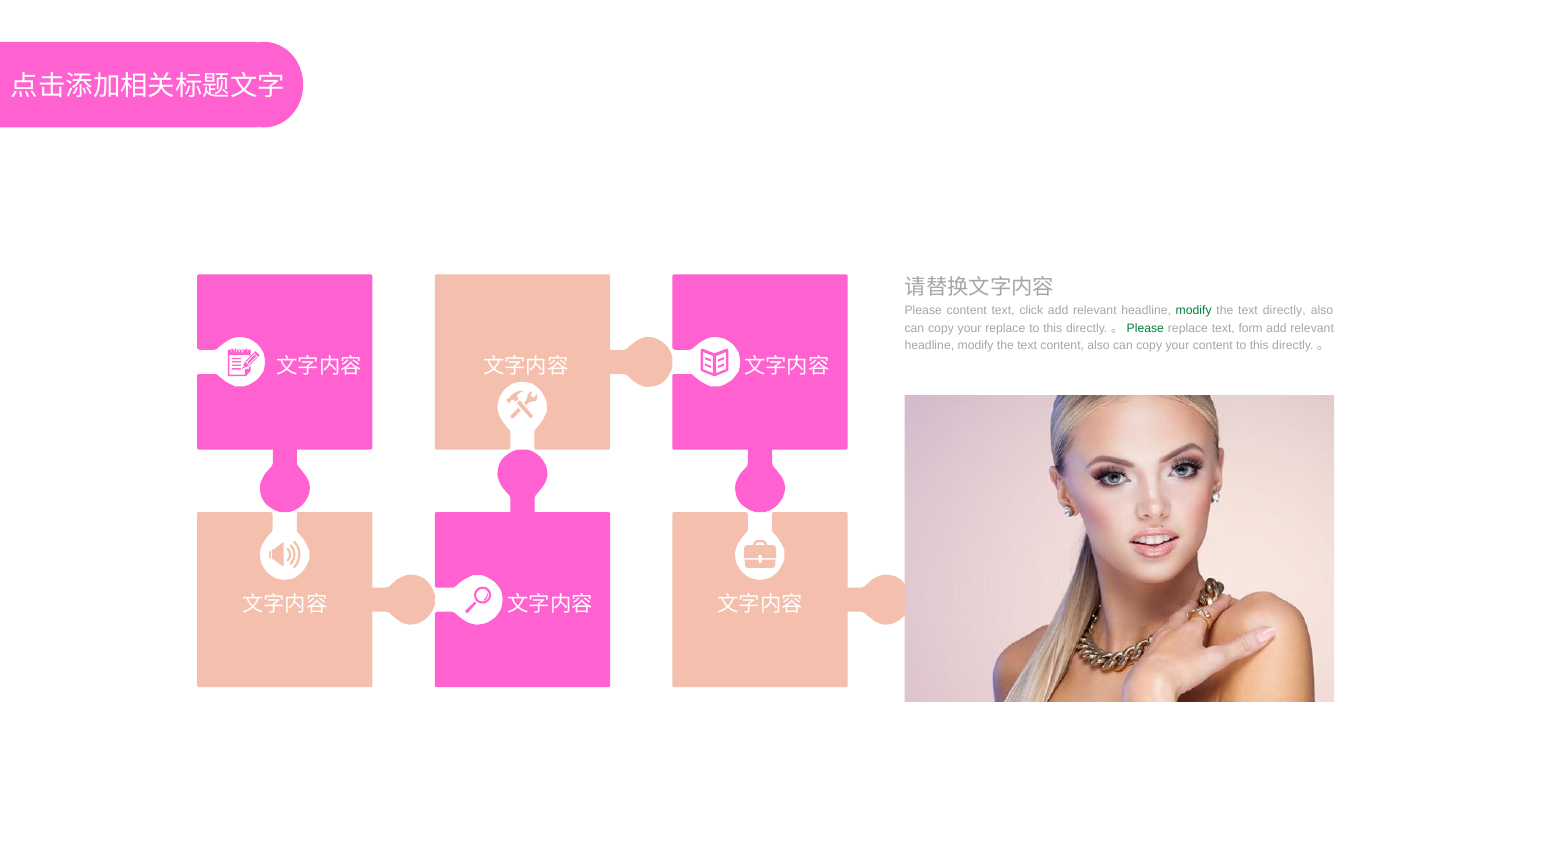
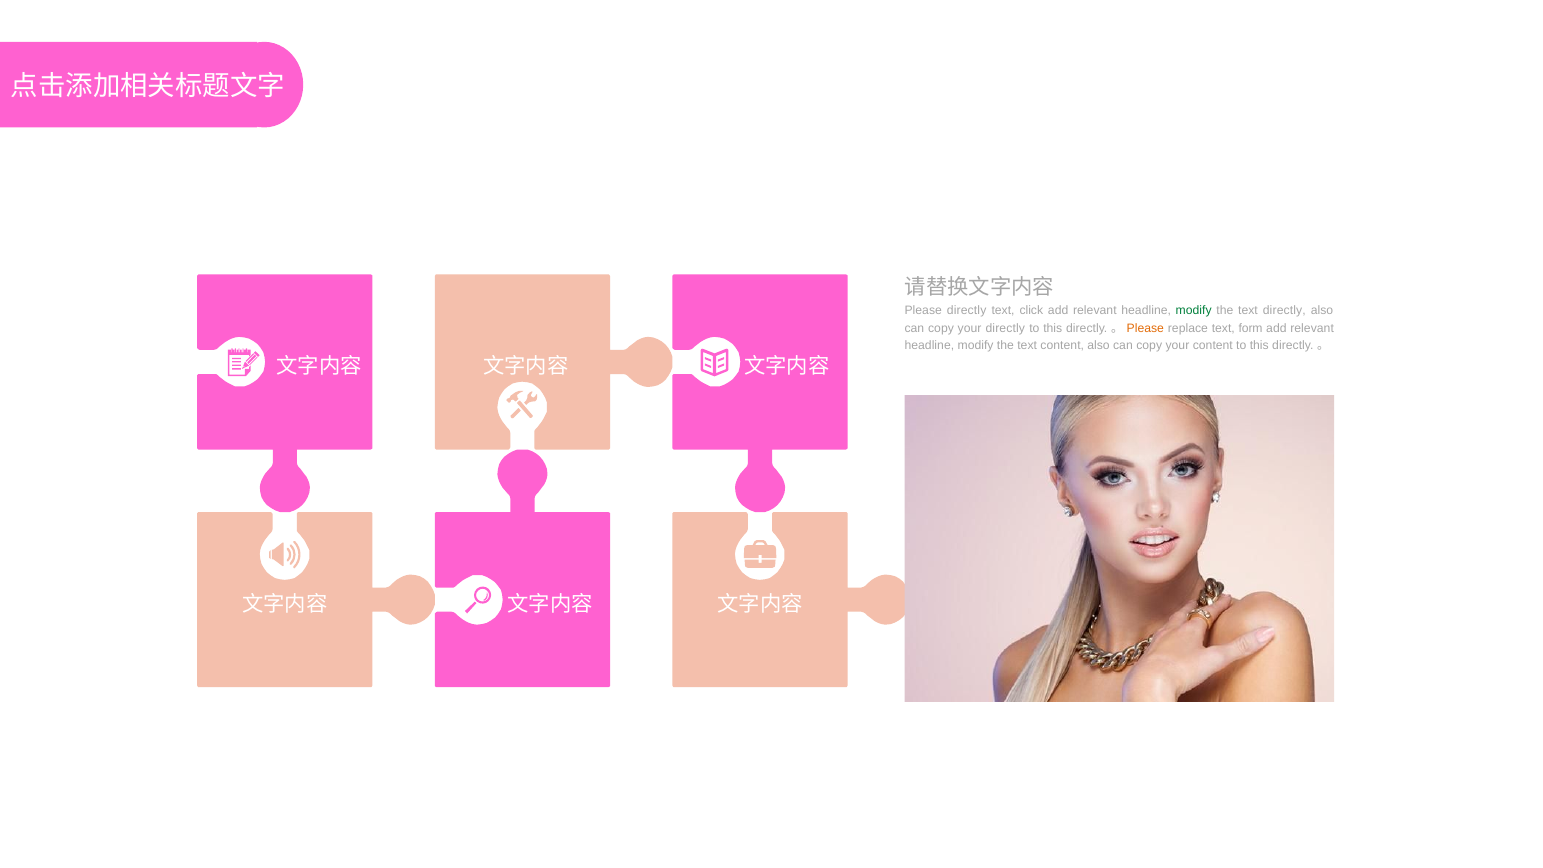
Please content: content -> directly
your replace: replace -> directly
Please at (1145, 328) colour: green -> orange
